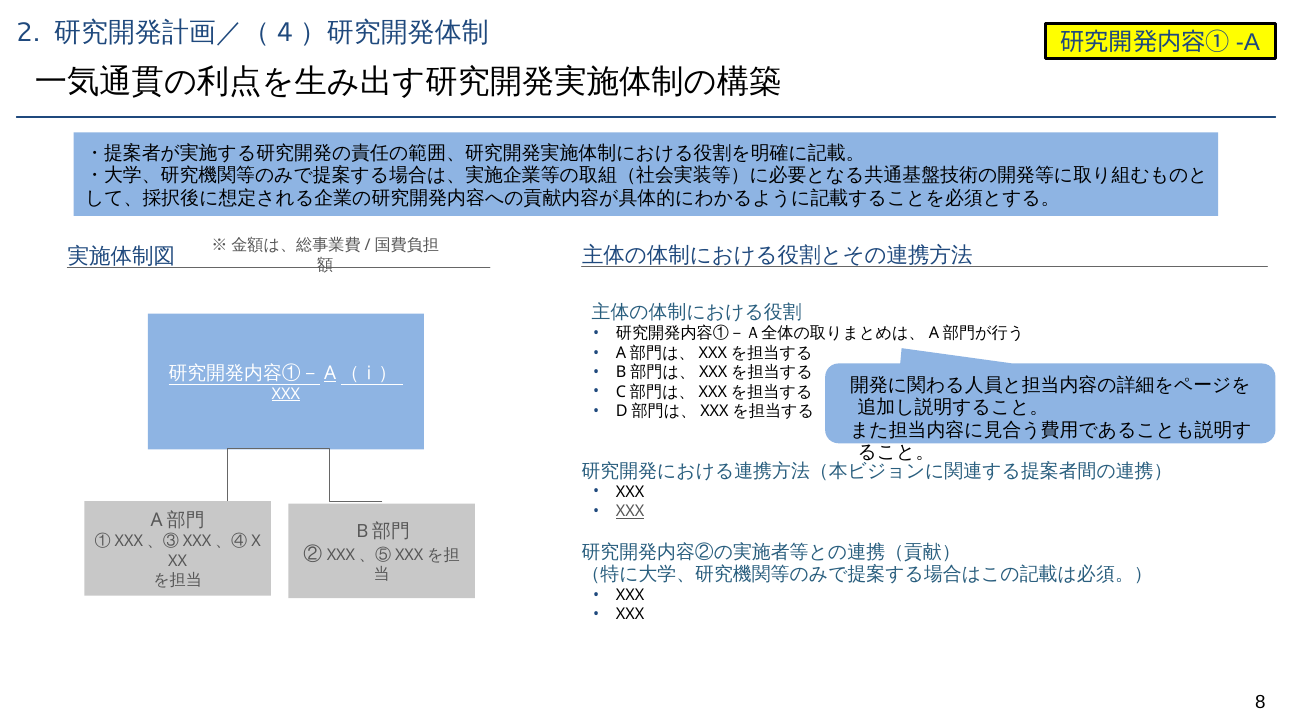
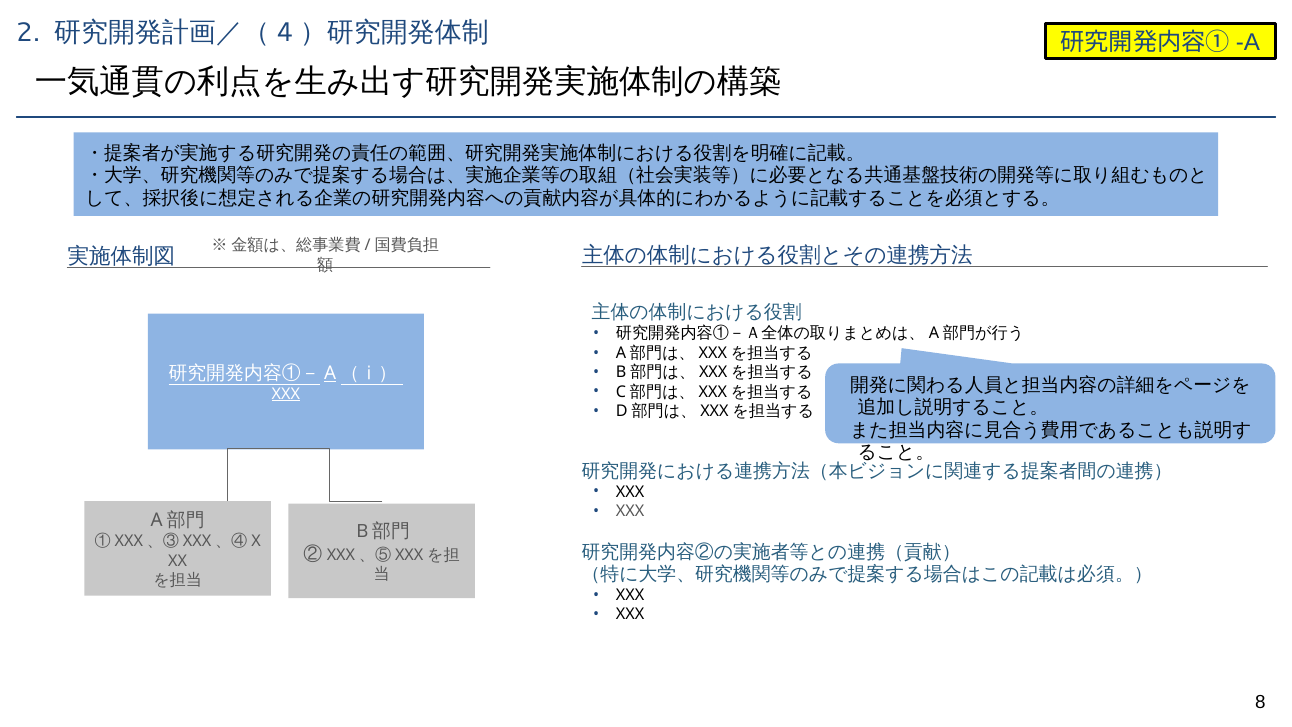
XXX at (630, 511) underline: present -> none
